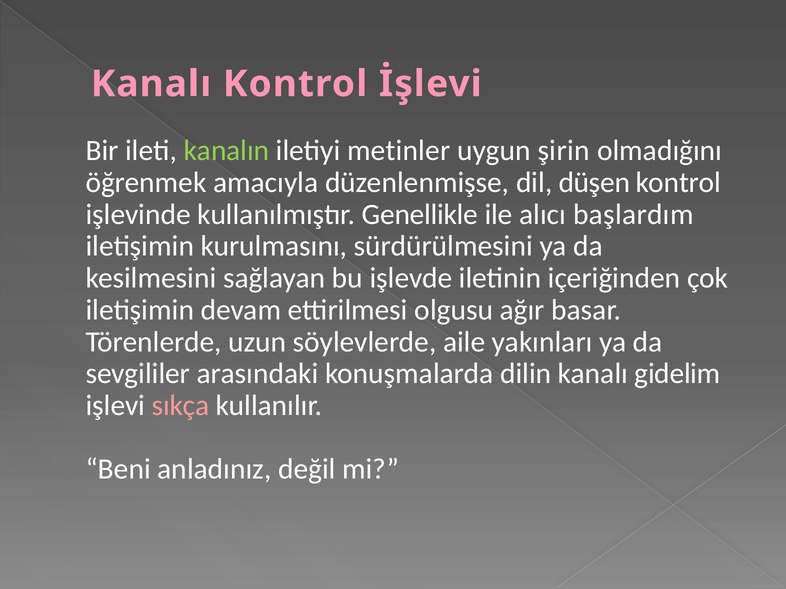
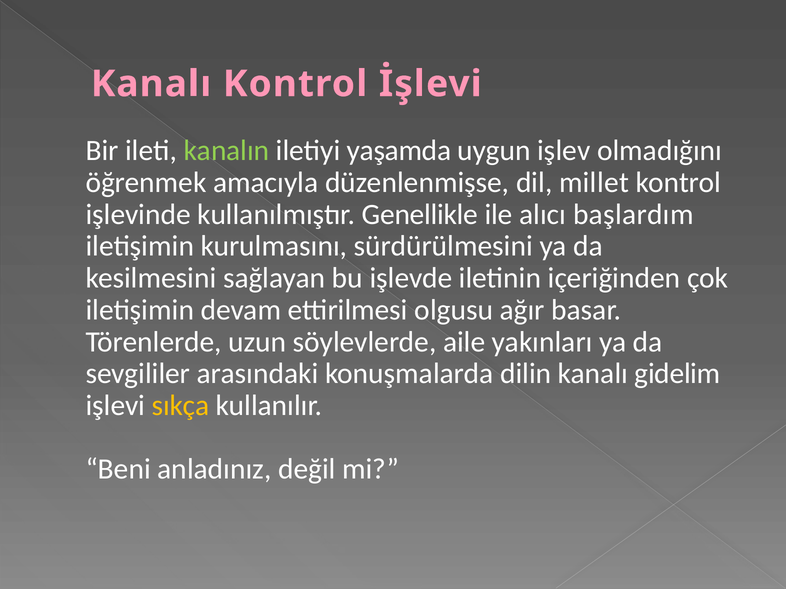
metinler: metinler -> yaşamda
şirin: şirin -> işlev
düşen: düşen -> millet
sıkça colour: pink -> yellow
